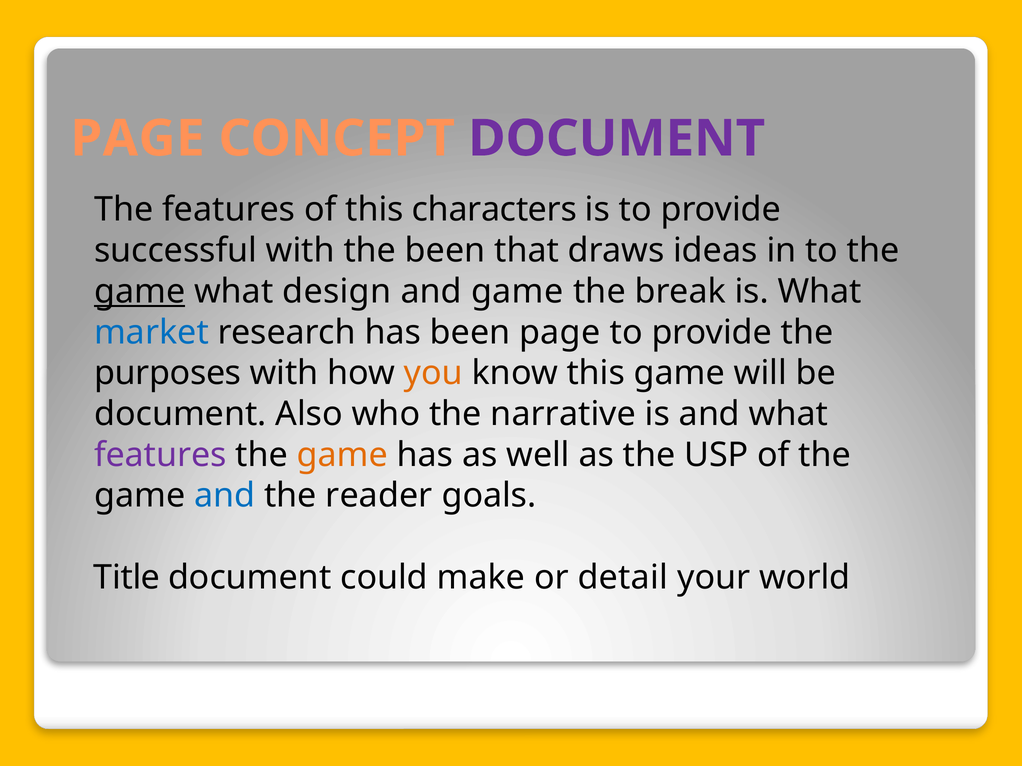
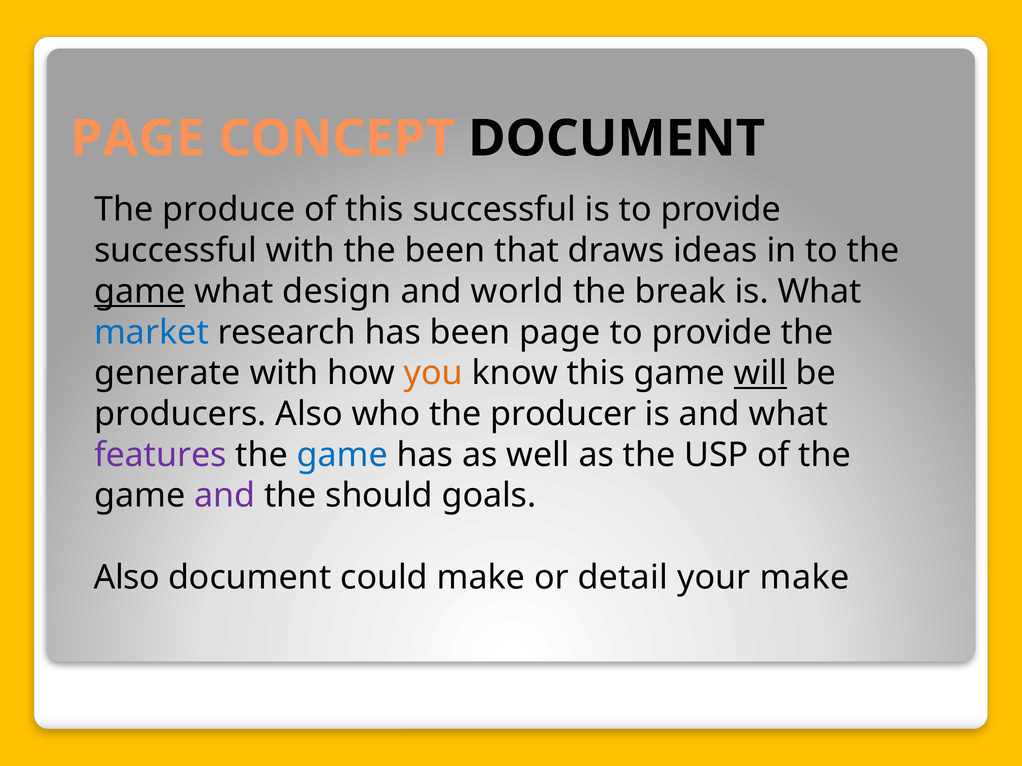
DOCUMENT at (617, 139) colour: purple -> black
The features: features -> produce
this characters: characters -> successful
and game: game -> world
purposes: purposes -> generate
will underline: none -> present
document at (180, 414): document -> producers
narrative: narrative -> producer
game at (342, 455) colour: orange -> blue
and at (225, 496) colour: blue -> purple
reader: reader -> should
Title at (127, 578): Title -> Also
your world: world -> make
